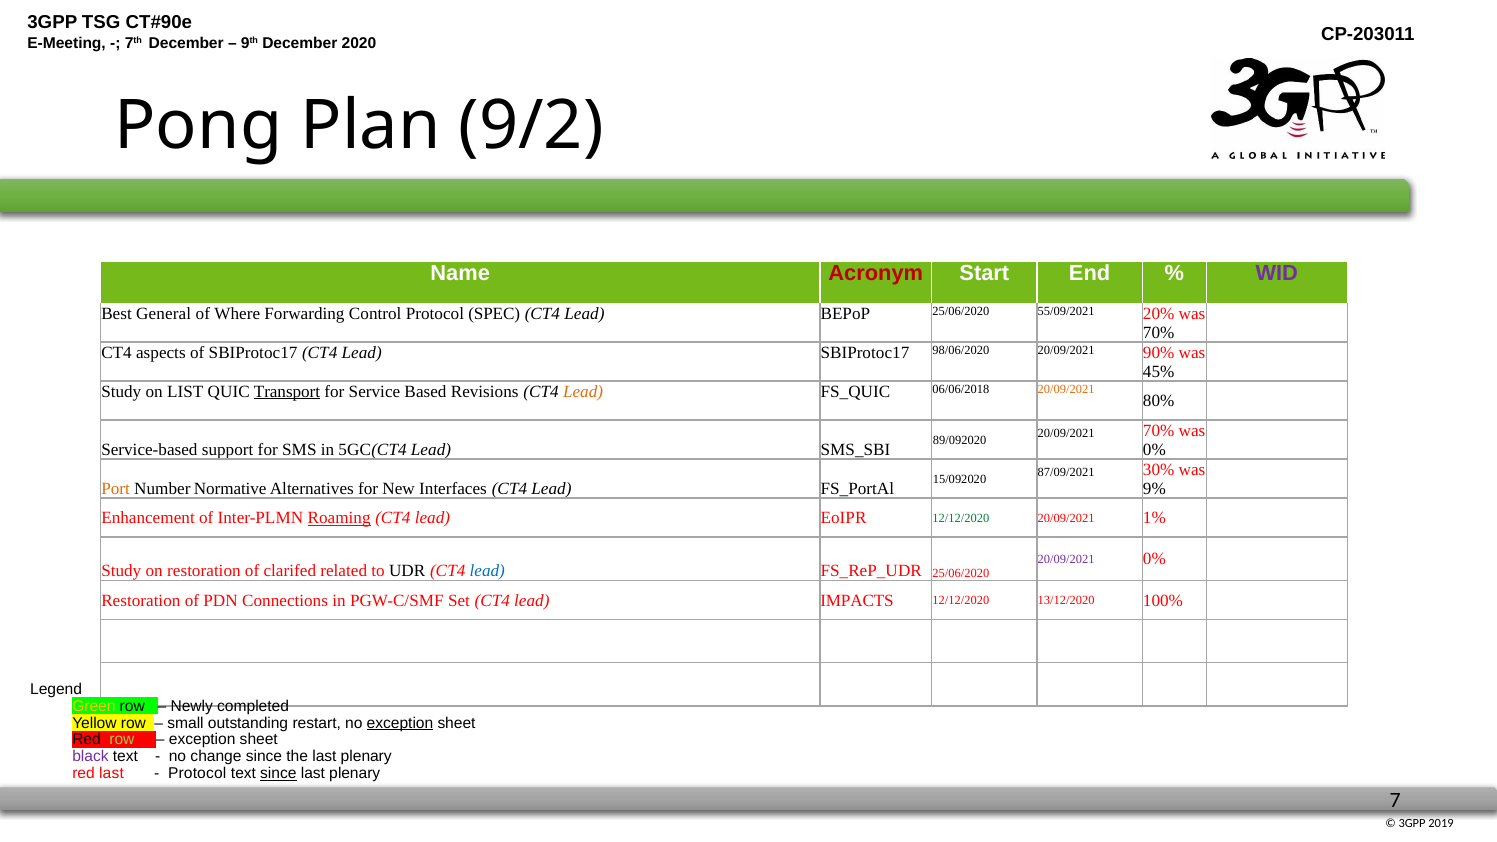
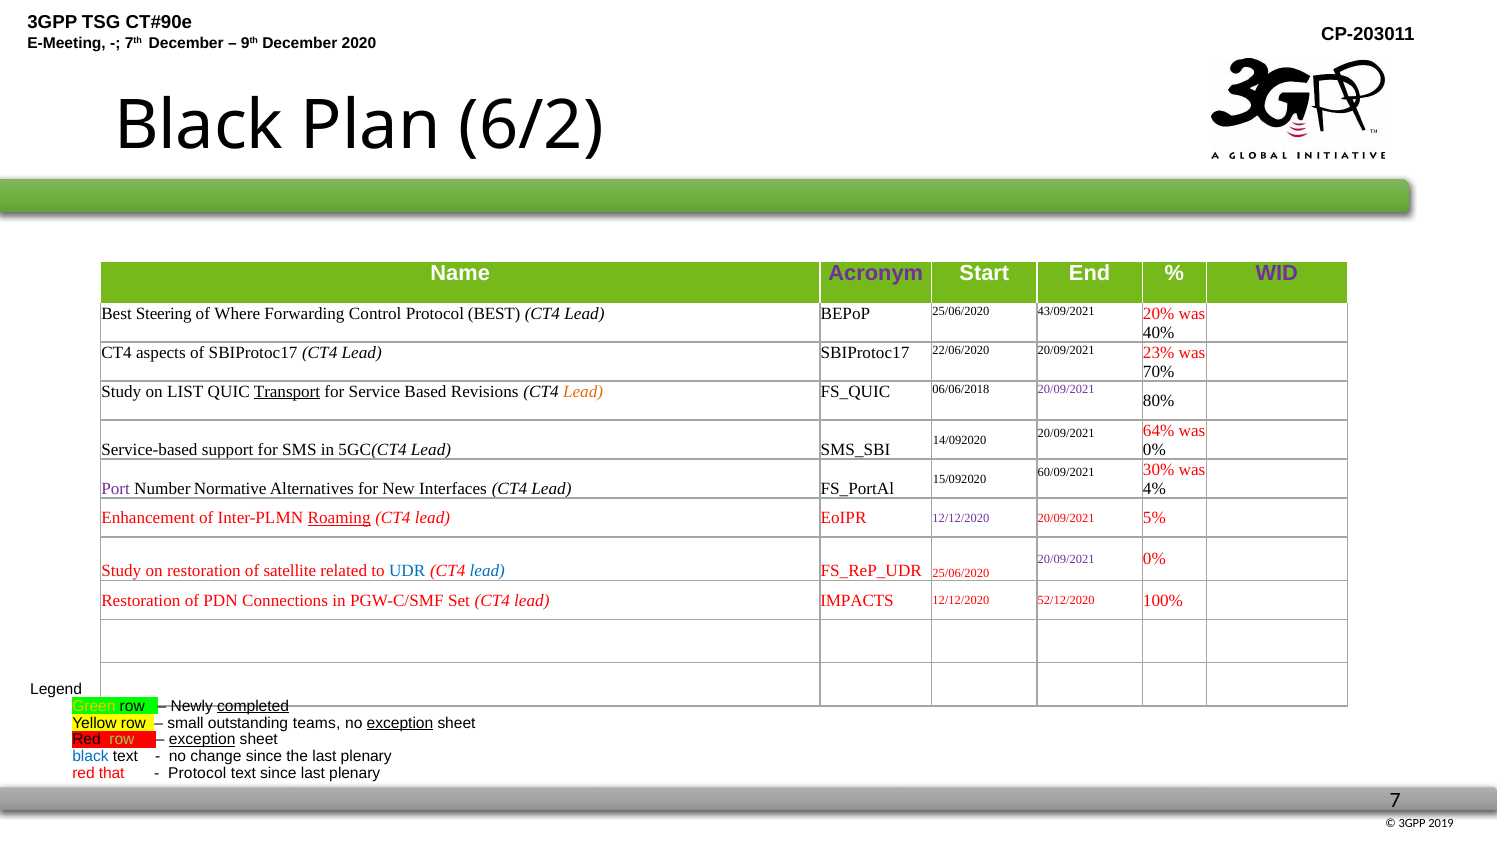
Pong at (198, 126): Pong -> Black
9/2: 9/2 -> 6/2
Acronym colour: red -> purple
General: General -> Steering
Protocol SPEC: SPEC -> BEST
55/09/2021: 55/09/2021 -> 43/09/2021
70% at (1159, 333): 70% -> 40%
98/06/2020: 98/06/2020 -> 22/06/2020
90%: 90% -> 23%
45%: 45% -> 70%
20/09/2021 at (1066, 389) colour: orange -> purple
20/09/2021 70%: 70% -> 64%
89/092020: 89/092020 -> 14/092020
87/09/2021: 87/09/2021 -> 60/09/2021
9%: 9% -> 4%
Port colour: orange -> purple
12/12/2020 at (961, 518) colour: green -> purple
1%: 1% -> 5%
clarifed: clarifed -> satellite
UDR colour: black -> blue
13/12/2020: 13/12/2020 -> 52/12/2020
completed underline: none -> present
restart: restart -> teams
exception at (202, 740) underline: none -> present
black at (90, 757) colour: purple -> blue
red last: last -> that
since at (278, 774) underline: present -> none
